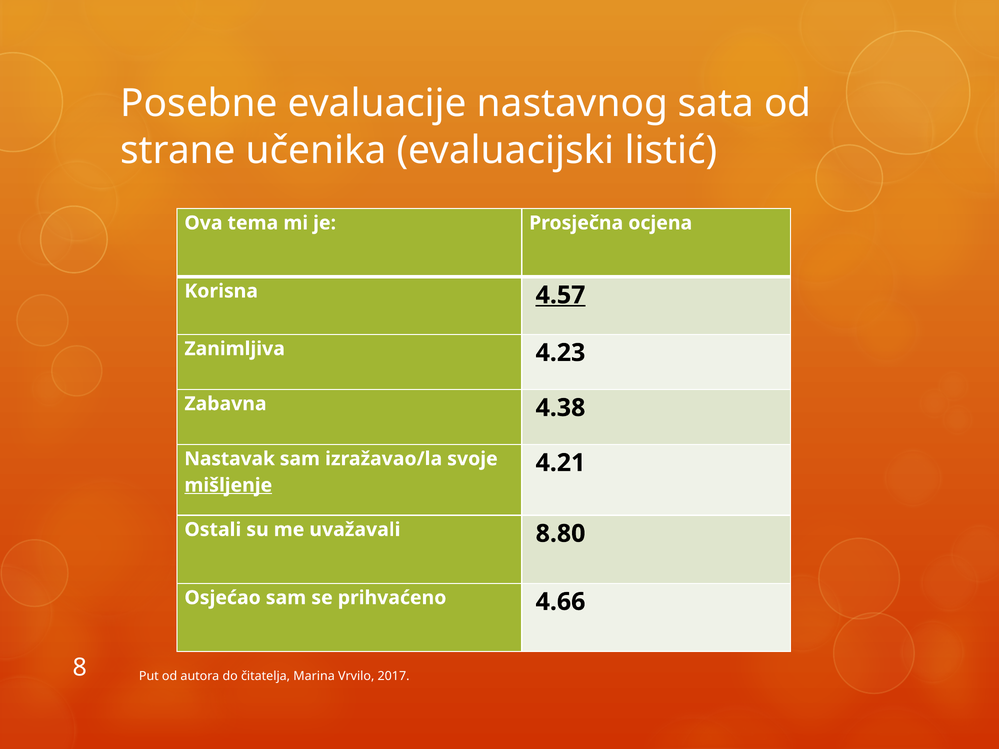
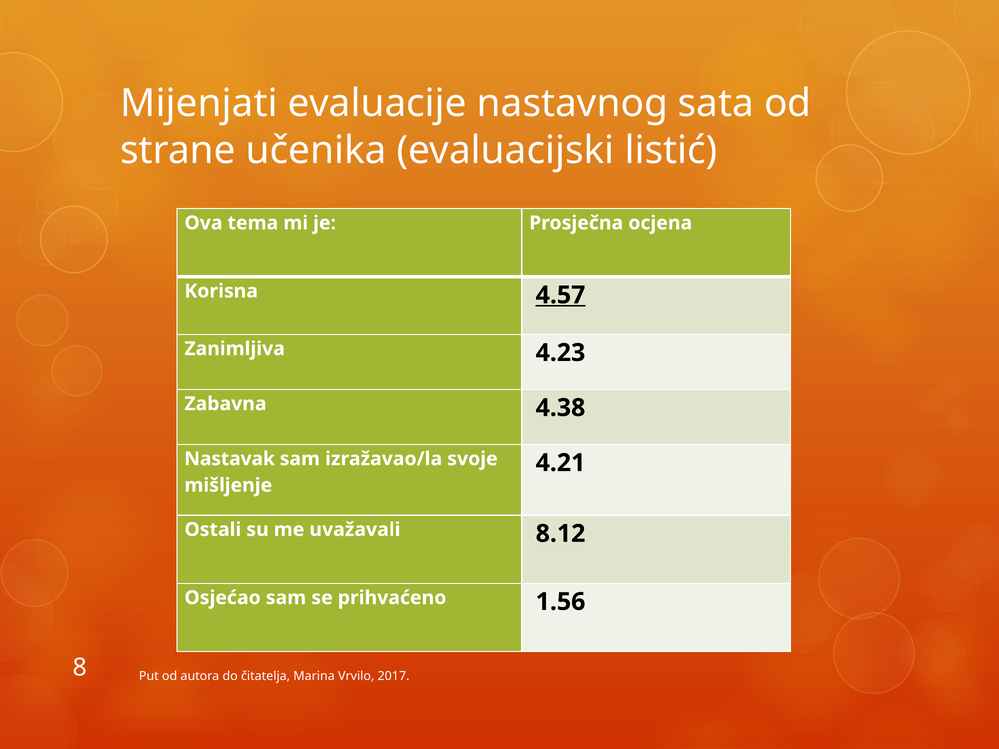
Posebne: Posebne -> Mijenjati
mišljenje underline: present -> none
8.80: 8.80 -> 8.12
4.66: 4.66 -> 1.56
